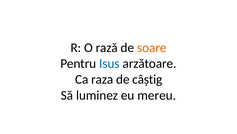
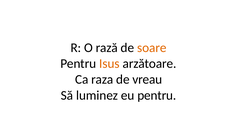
Isus colour: blue -> orange
câștig: câștig -> vreau
eu mereu: mereu -> pentru
